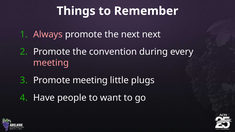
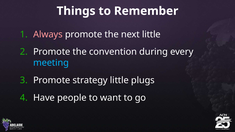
next next: next -> little
meeting at (51, 63) colour: pink -> light blue
Promote meeting: meeting -> strategy
